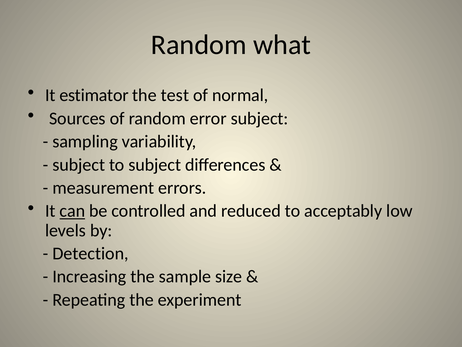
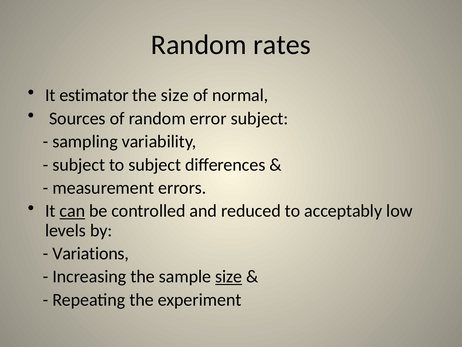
what: what -> rates
the test: test -> size
Detection: Detection -> Variations
size at (229, 276) underline: none -> present
